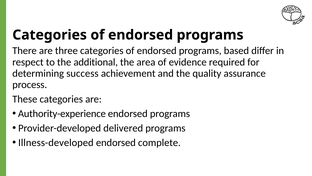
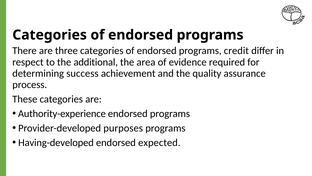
based: based -> credit
delivered: delivered -> purposes
Illness-developed: Illness-developed -> Having-developed
complete: complete -> expected
